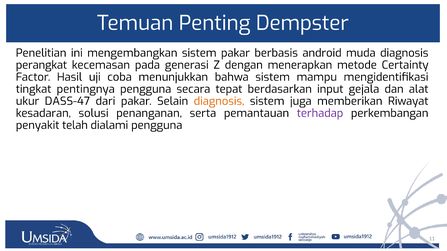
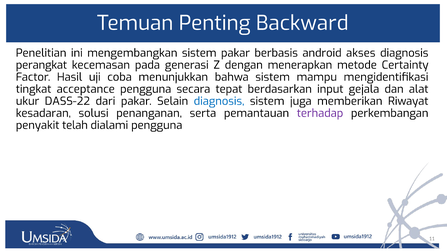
Dempster: Dempster -> Backward
muda: muda -> akses
pentingnya: pentingnya -> acceptance
DASS-47: DASS-47 -> DASS-22
diagnosis at (219, 101) colour: orange -> blue
